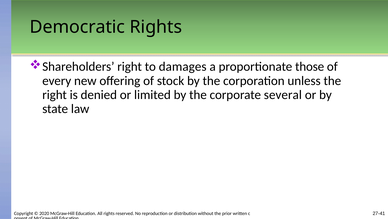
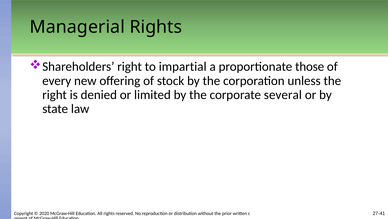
Democratic: Democratic -> Managerial
damages: damages -> impartial
